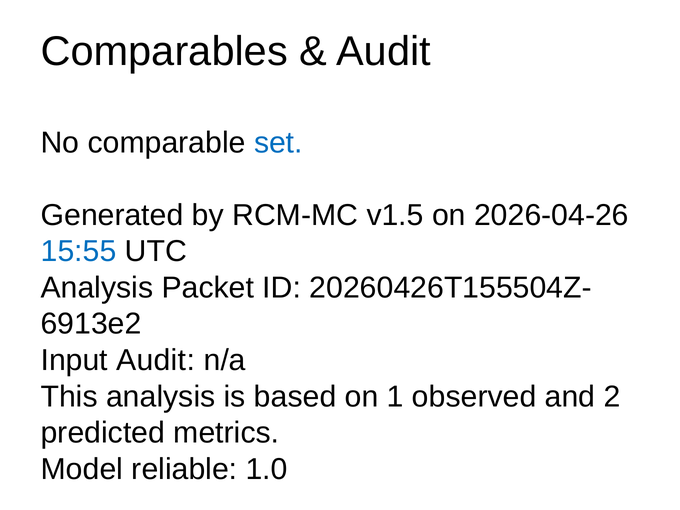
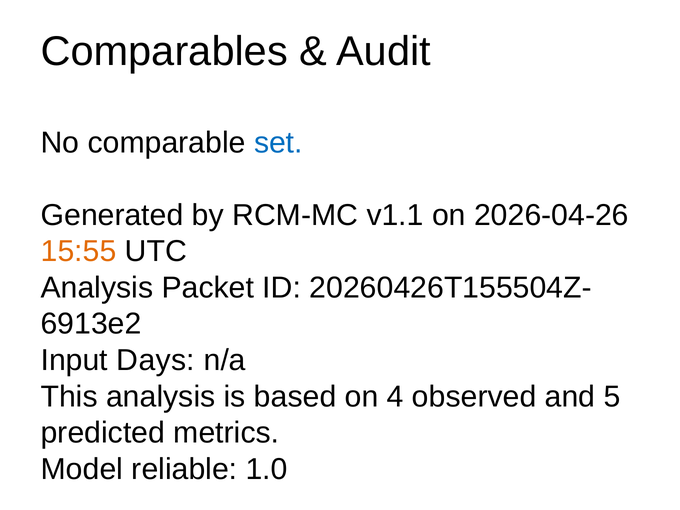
v1.5: v1.5 -> v1.1
15:55 colour: blue -> orange
Input Audit: Audit -> Days
1: 1 -> 4
2: 2 -> 5
